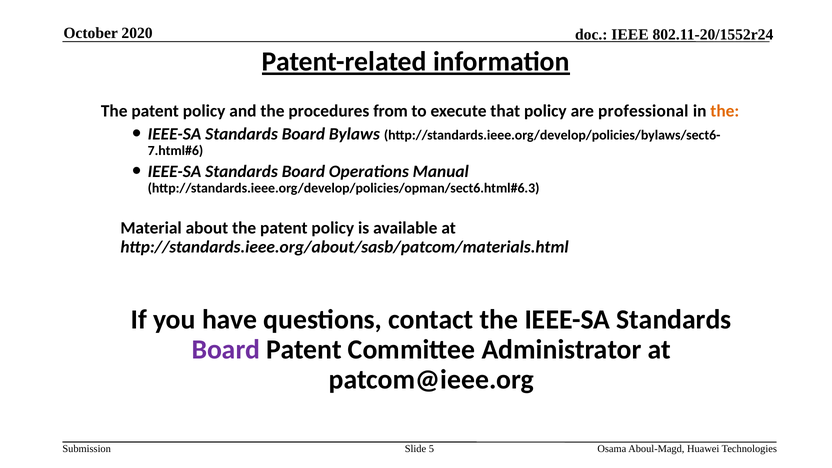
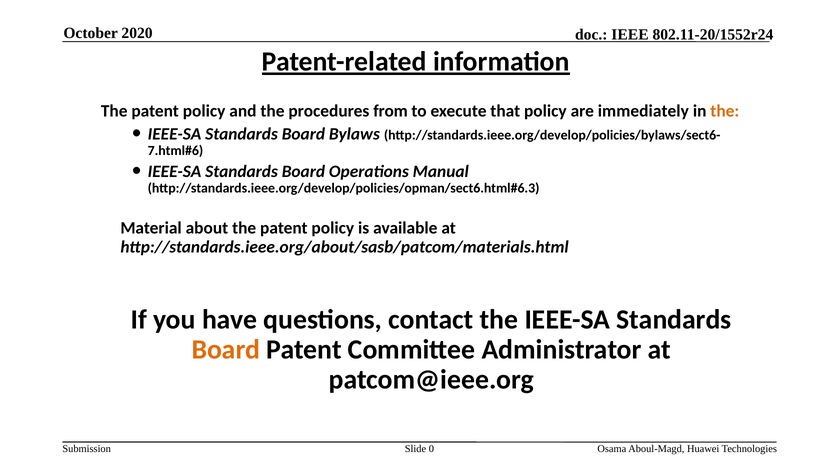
professional: professional -> immediately
Board at (226, 350) colour: purple -> orange
5: 5 -> 0
